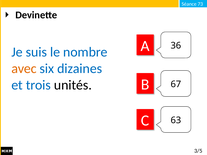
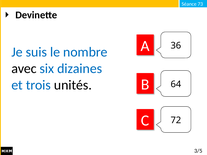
avec colour: orange -> black
67: 67 -> 64
63: 63 -> 72
